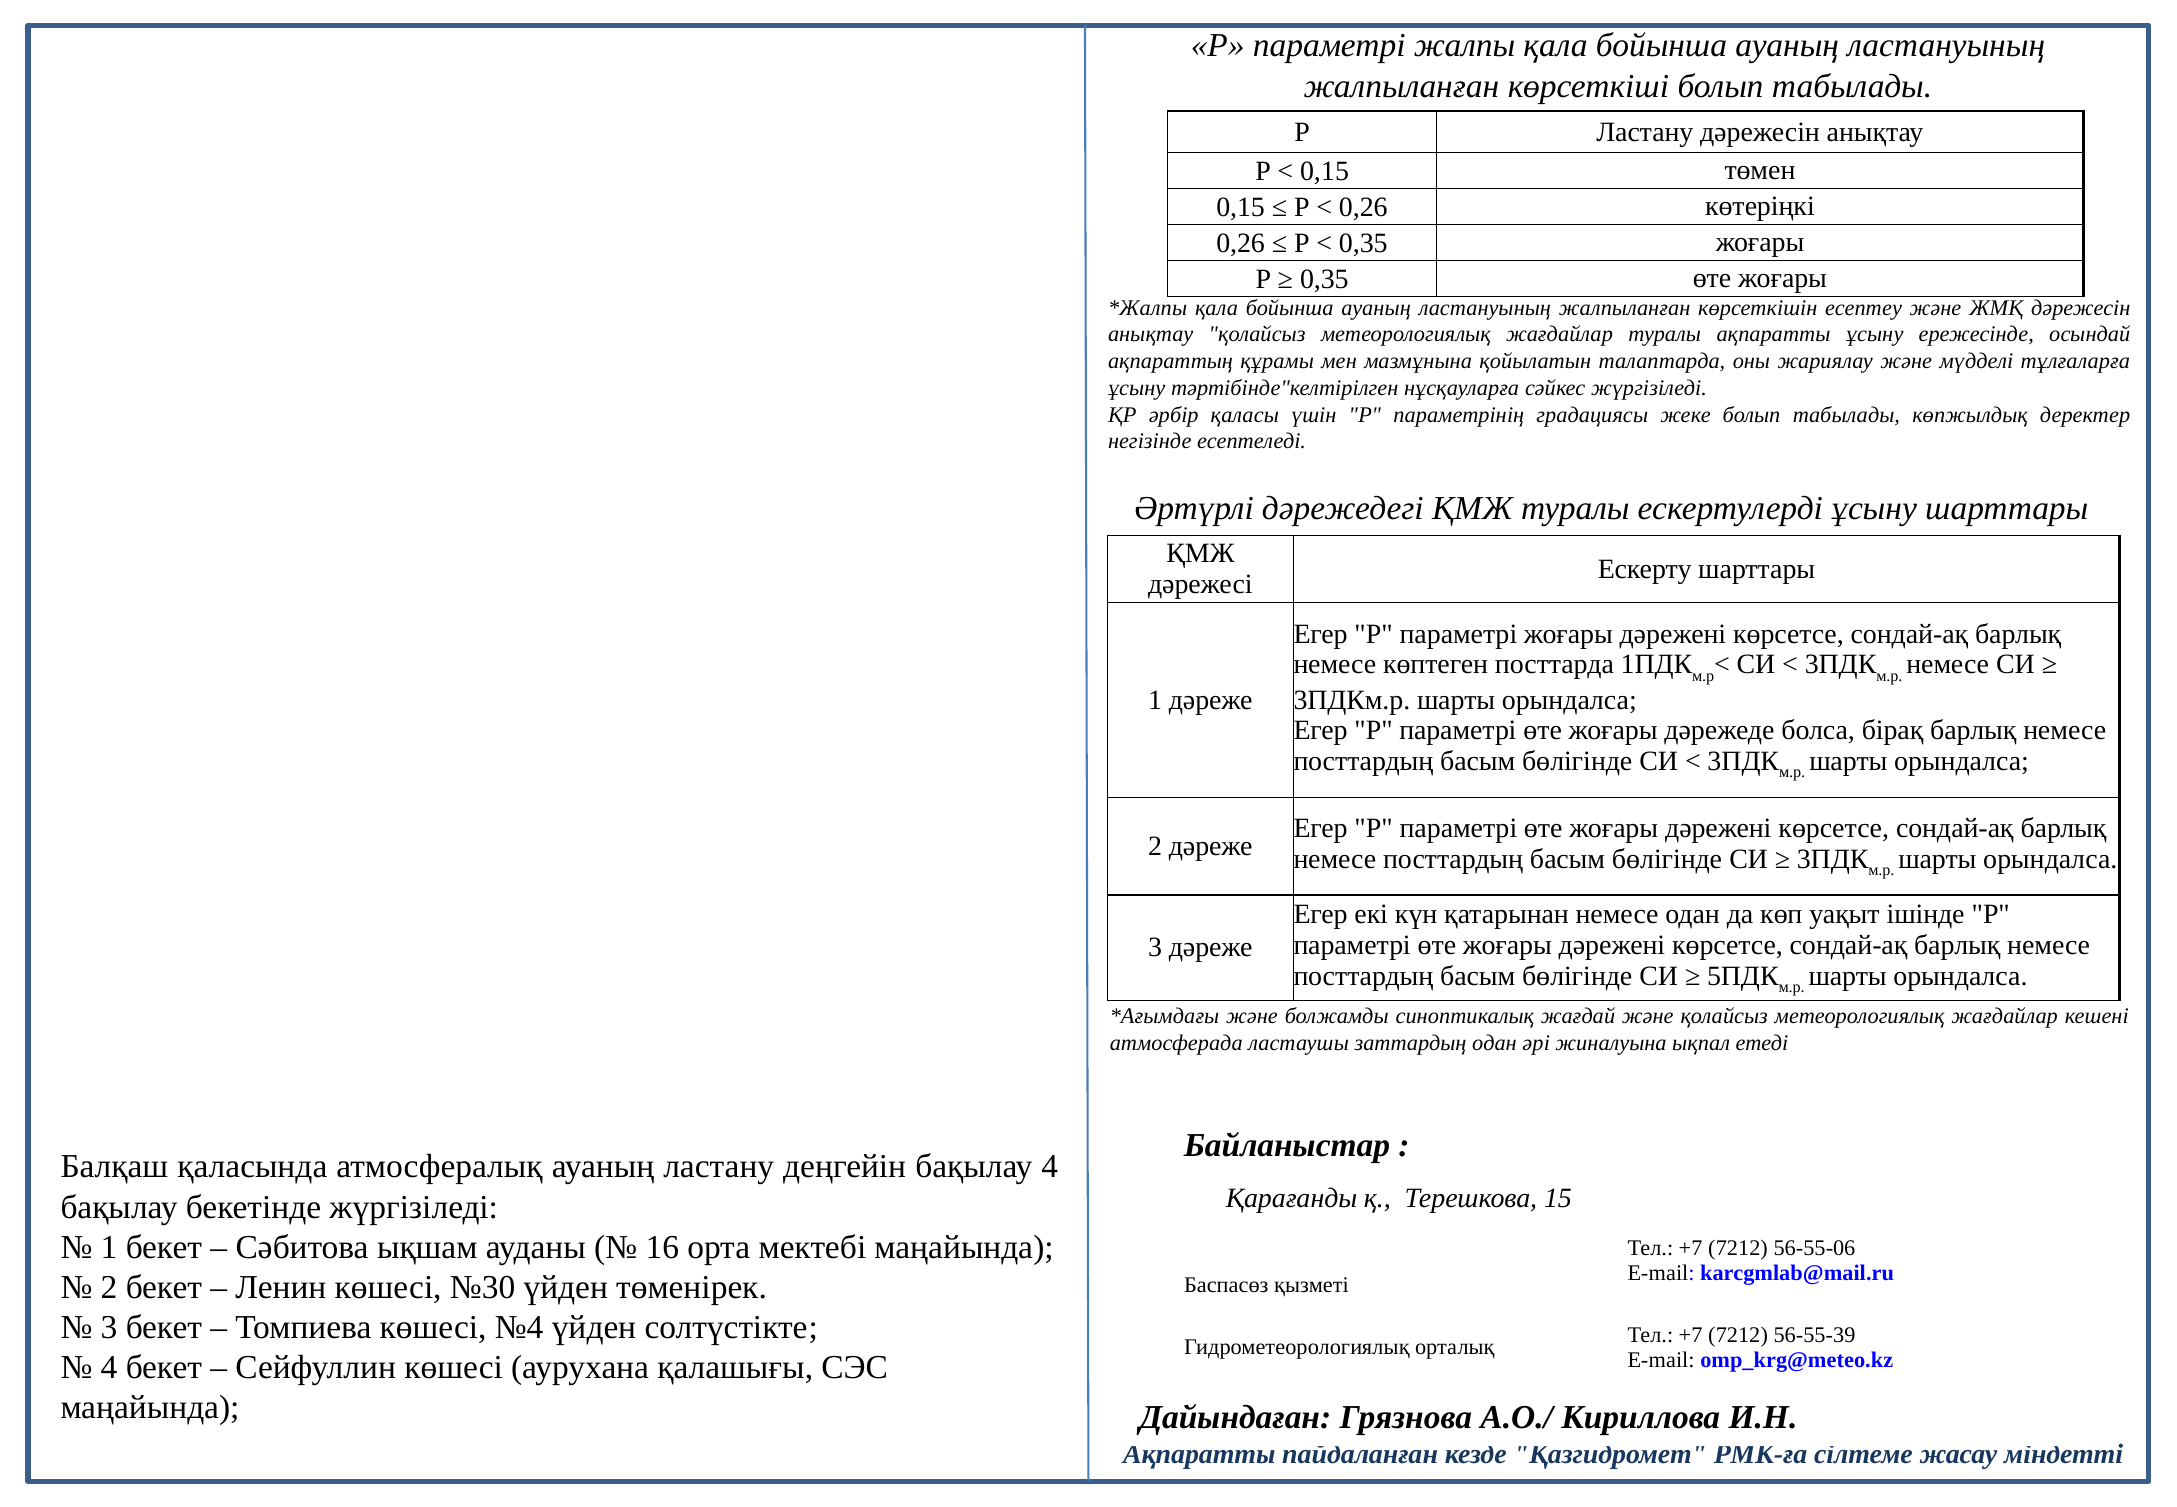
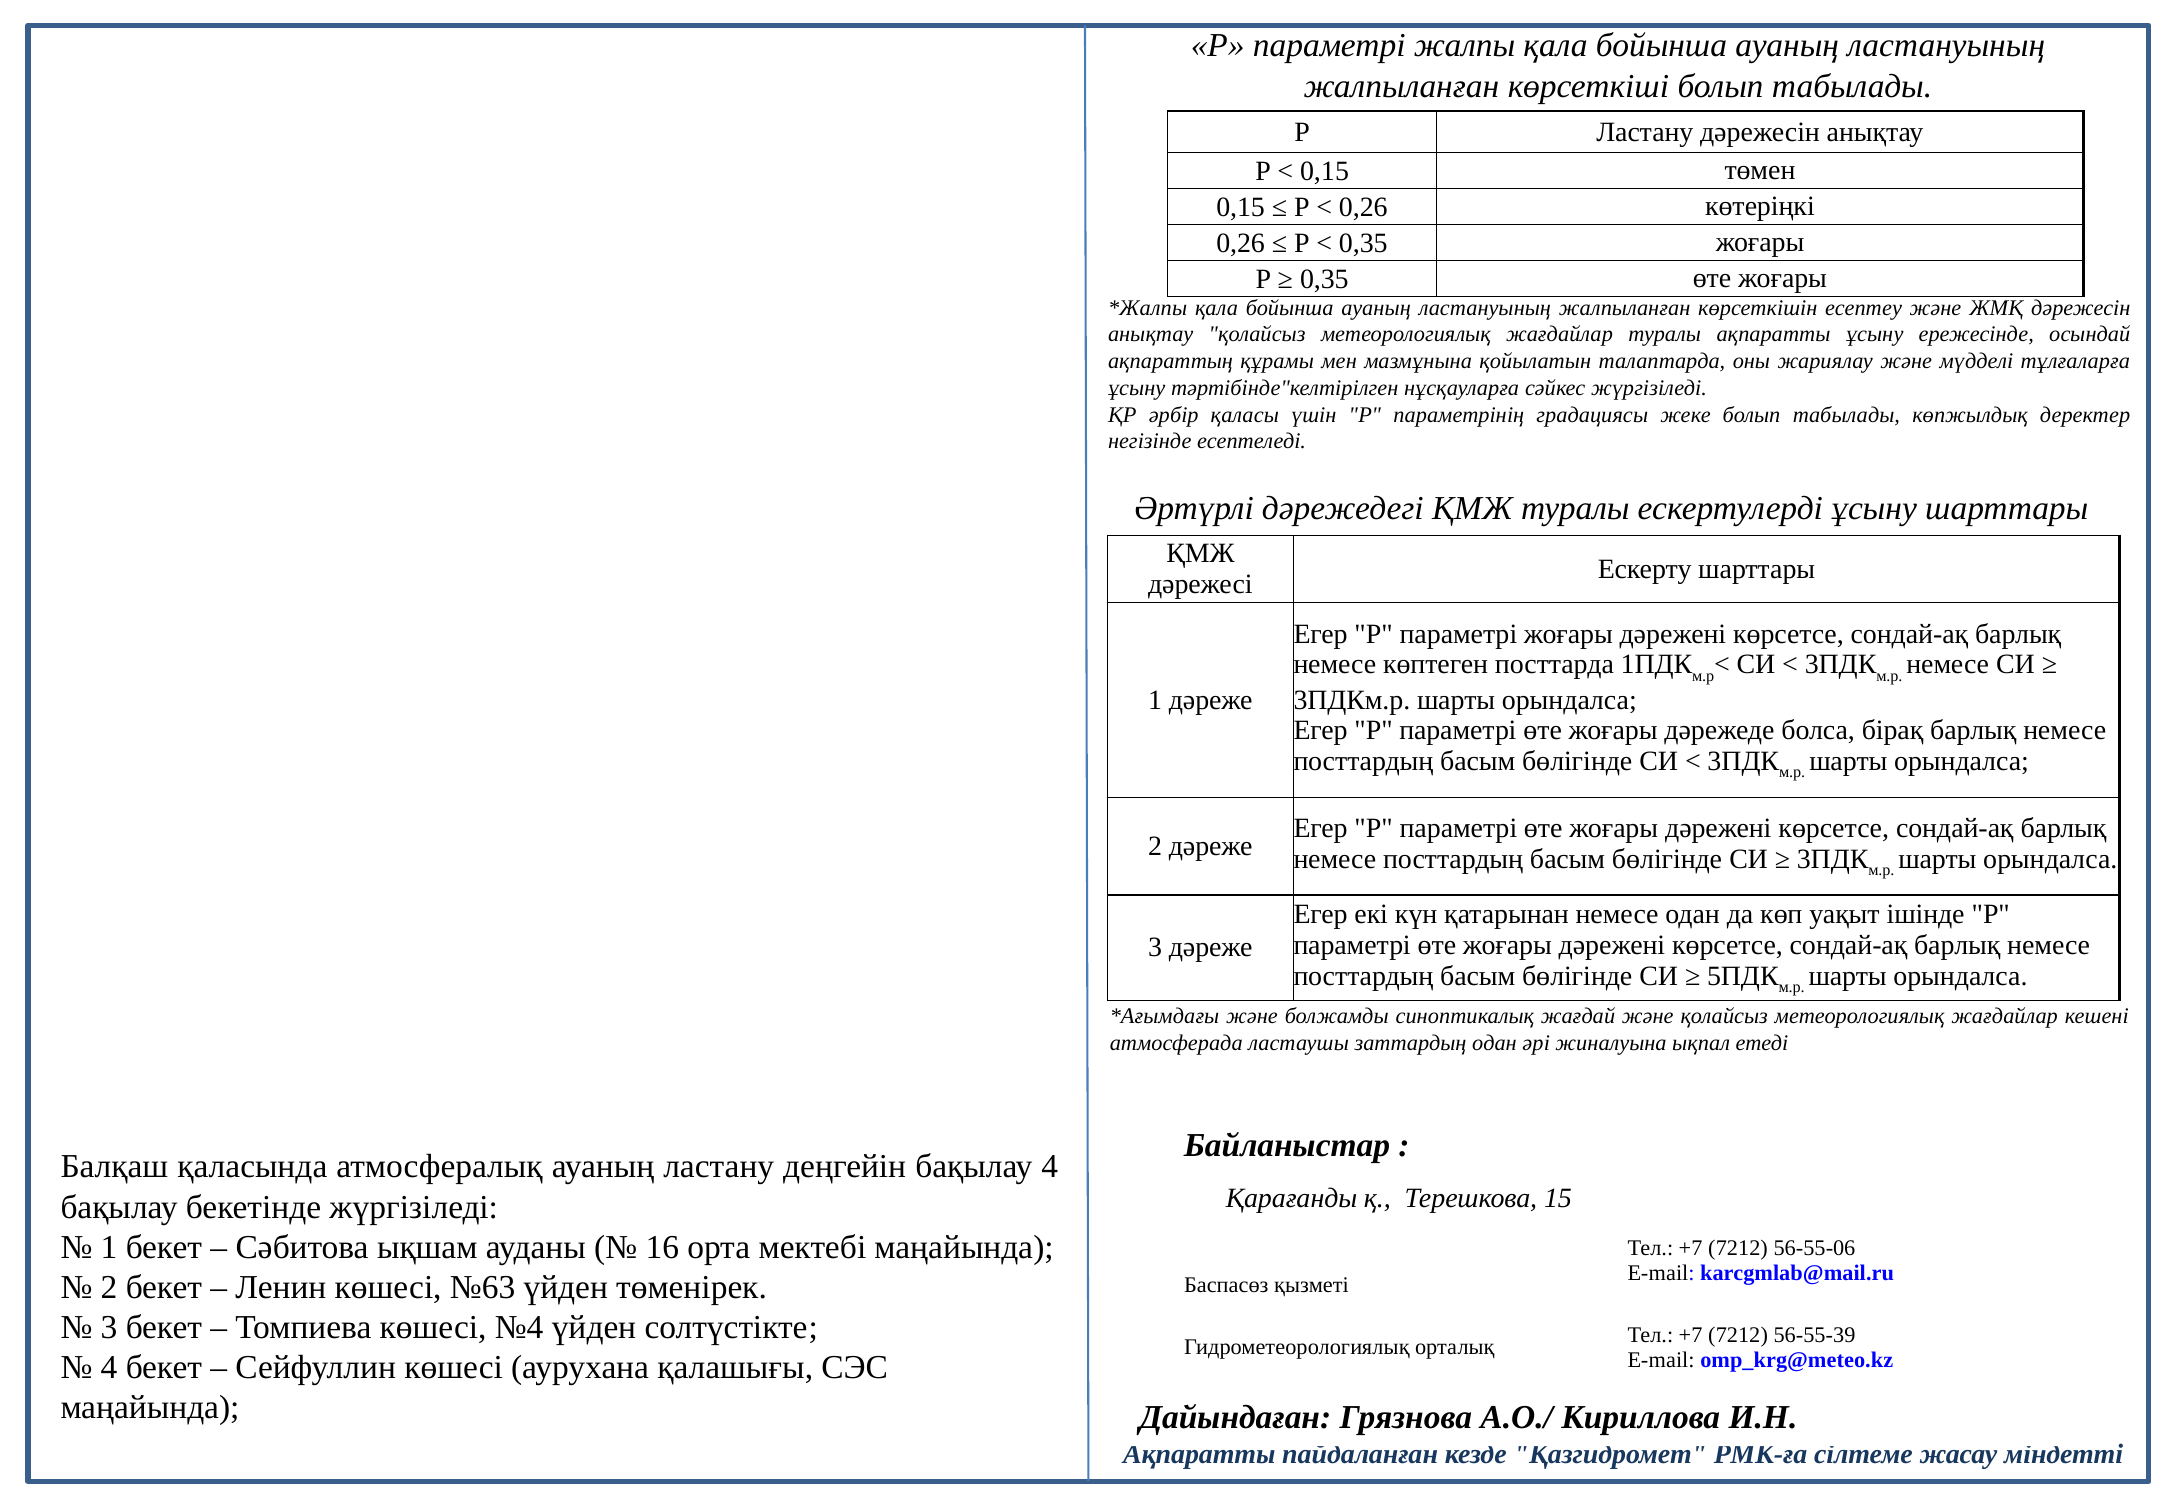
№30: №30 -> №63
